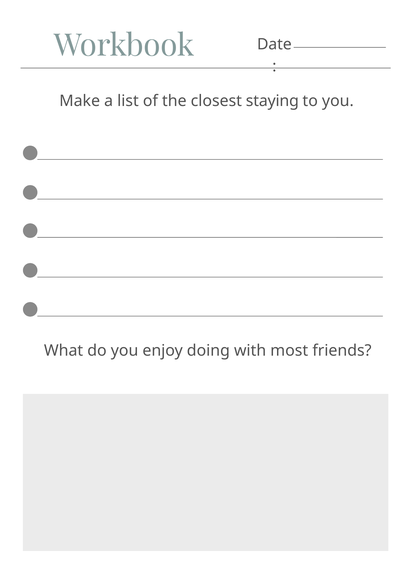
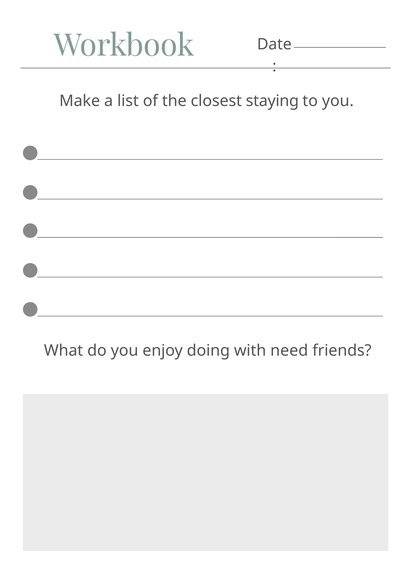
most: most -> need
